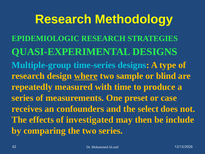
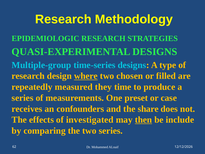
sample: sample -> chosen
blind: blind -> filled
with: with -> they
select: select -> share
then underline: none -> present
